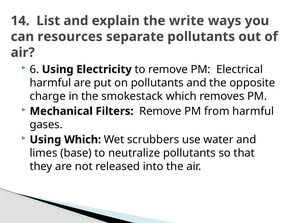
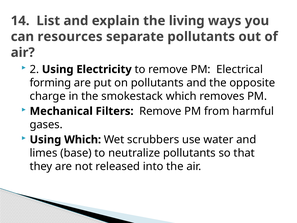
write: write -> living
6: 6 -> 2
harmful at (50, 83): harmful -> forming
